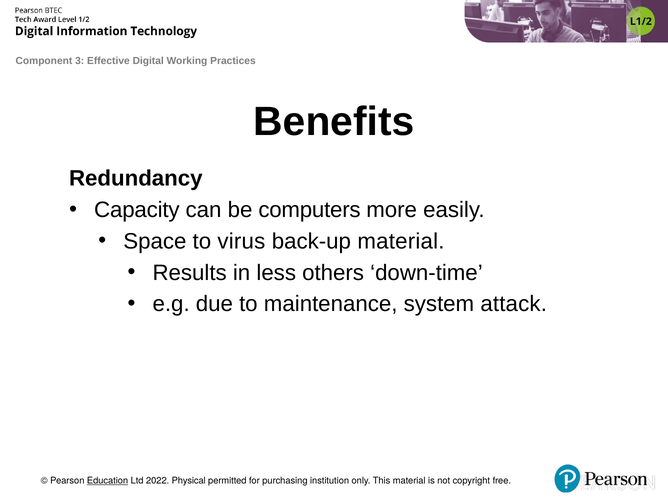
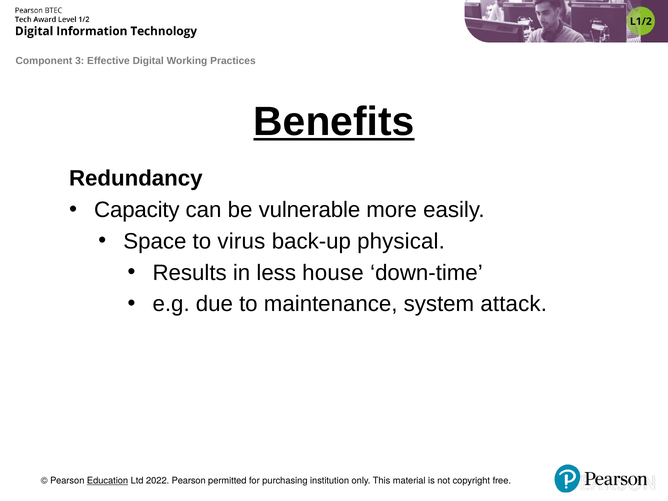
Benefits underline: none -> present
computers: computers -> vulnerable
back-up material: material -> physical
others: others -> house
2022 Physical: Physical -> Pearson
